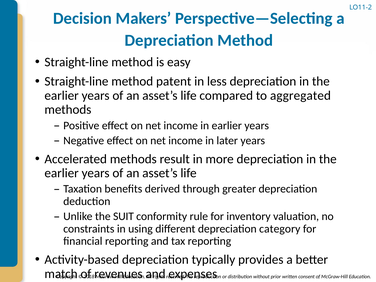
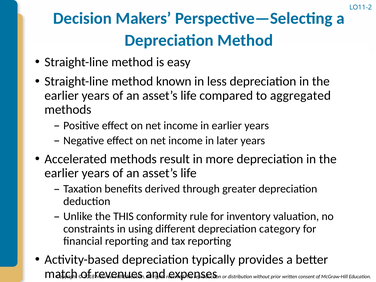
patent: patent -> known
SUIT: SUIT -> THIS
